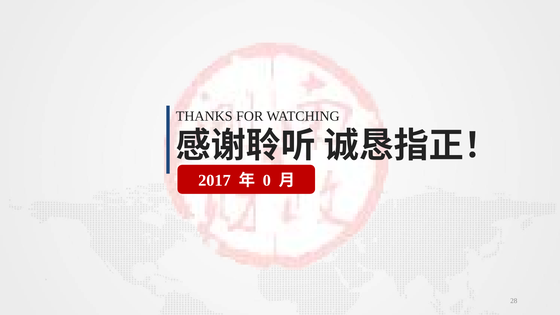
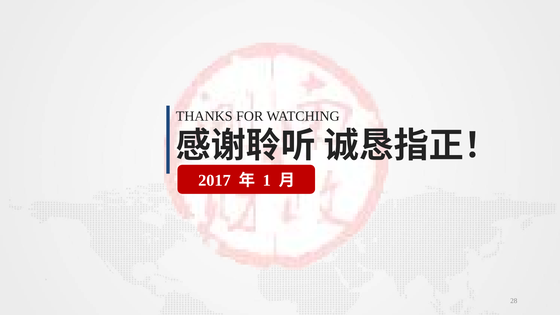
0: 0 -> 1
